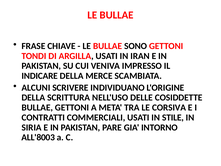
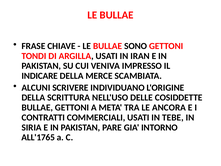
CORSIVA: CORSIVA -> ANCORA
STILE: STILE -> TEBE
ALL'8003: ALL'8003 -> ALL'1765
